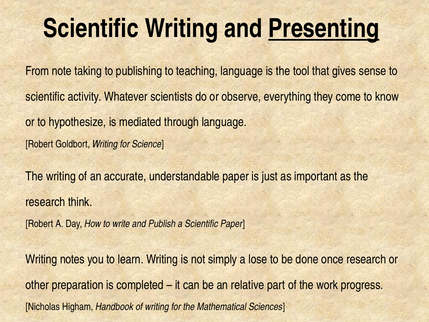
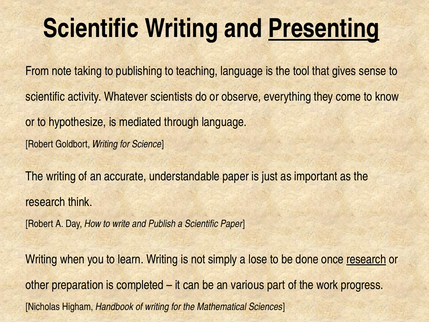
notes: notes -> when
research at (366, 259) underline: none -> present
relative: relative -> various
